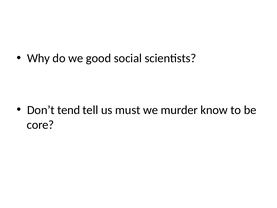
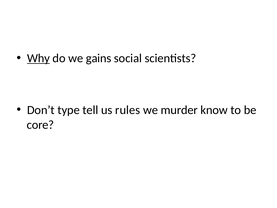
Why underline: none -> present
good: good -> gains
tend: tend -> type
must: must -> rules
